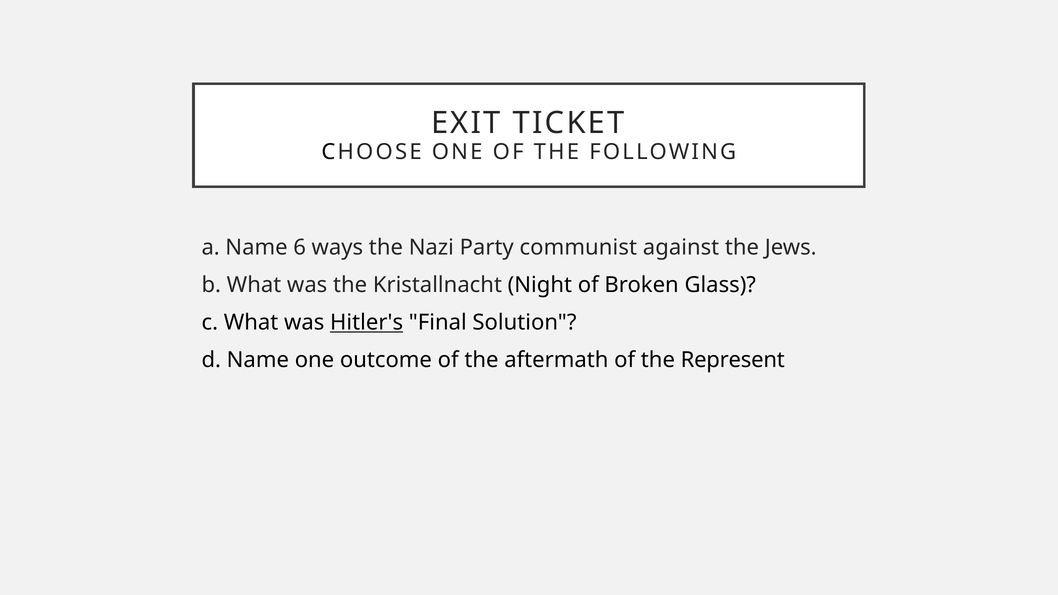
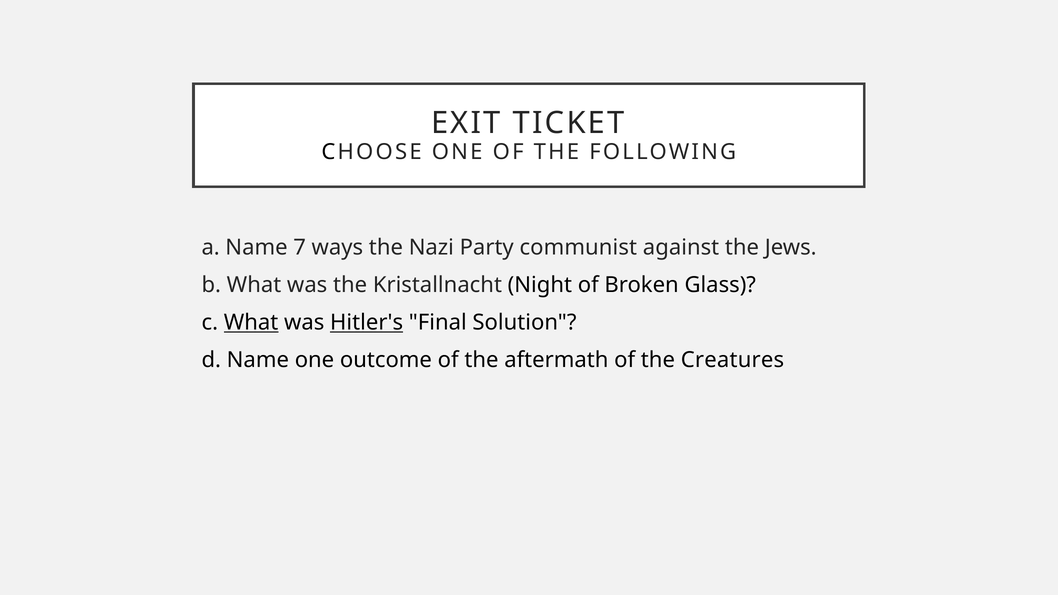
6: 6 -> 7
What at (251, 323) underline: none -> present
Represent: Represent -> Creatures
